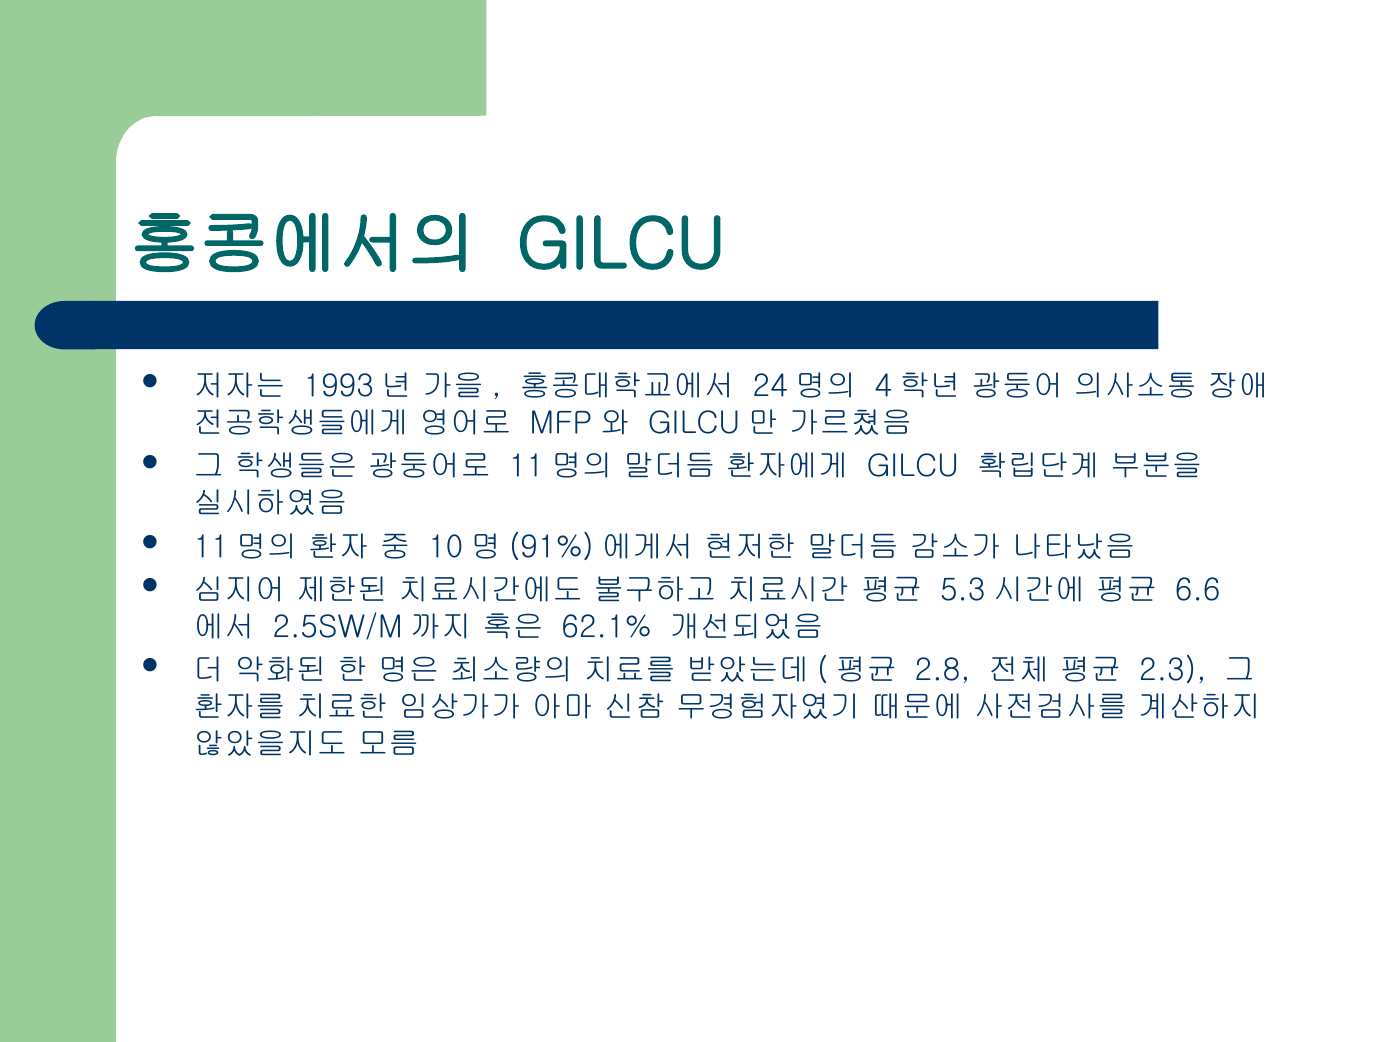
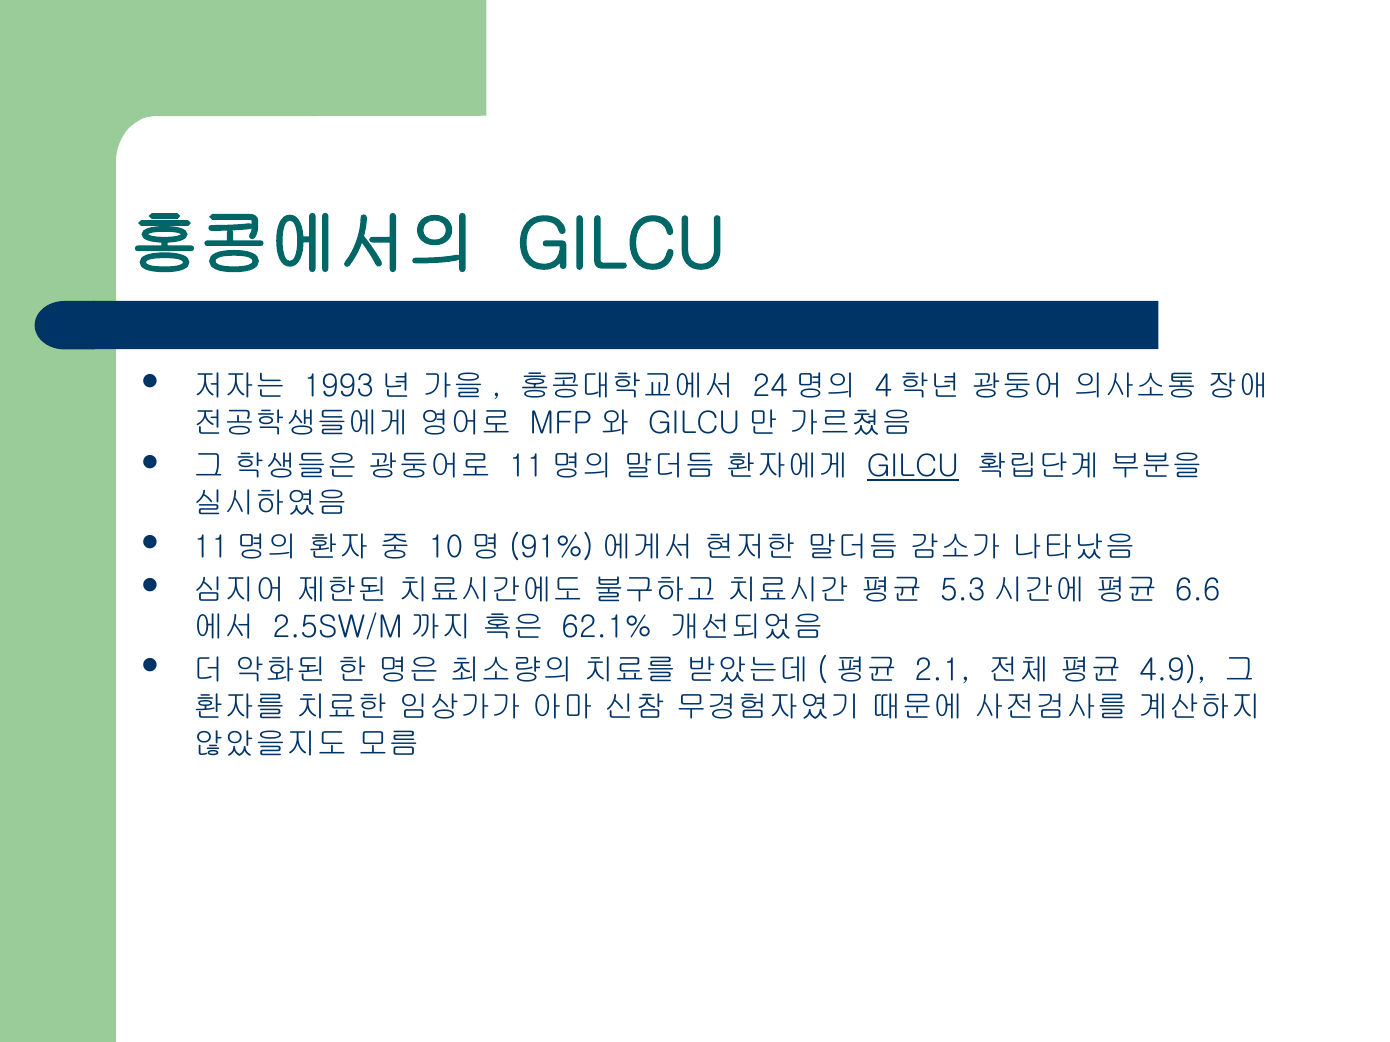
GILCU at (913, 467) underline: none -> present
2.8: 2.8 -> 2.1
2.3: 2.3 -> 4.9
